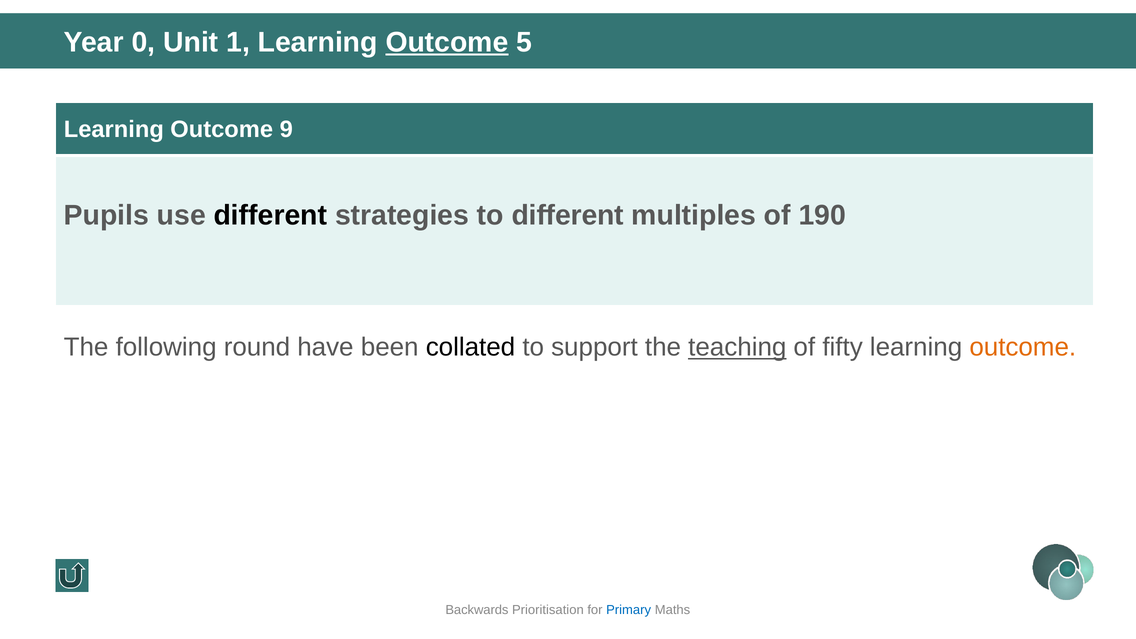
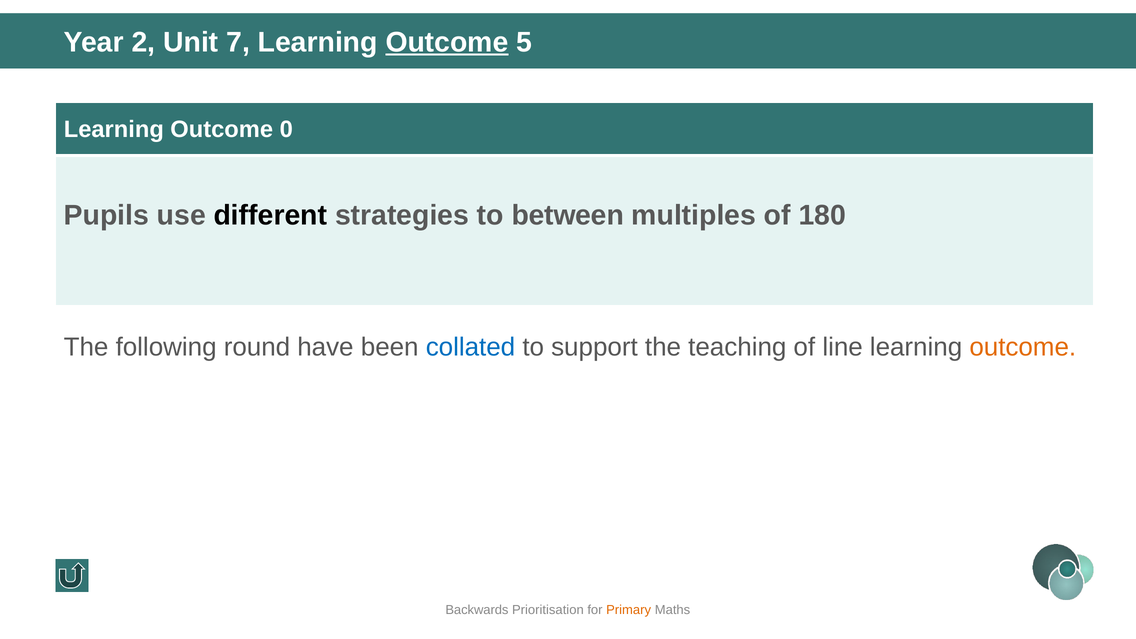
0: 0 -> 2
1: 1 -> 7
9: 9 -> 0
to different: different -> between
190: 190 -> 180
collated colour: black -> blue
teaching underline: present -> none
fifty: fifty -> line
Primary colour: blue -> orange
